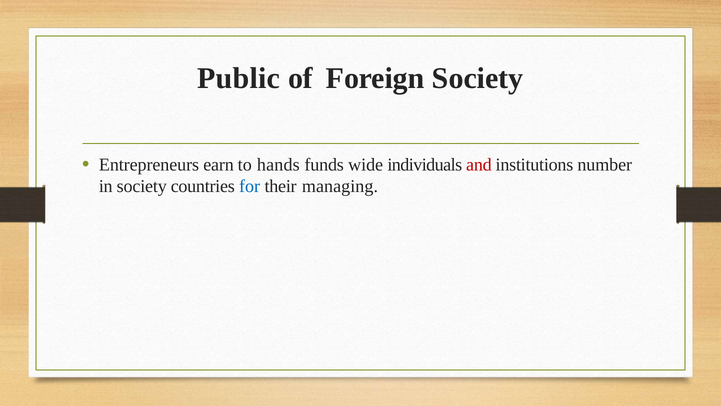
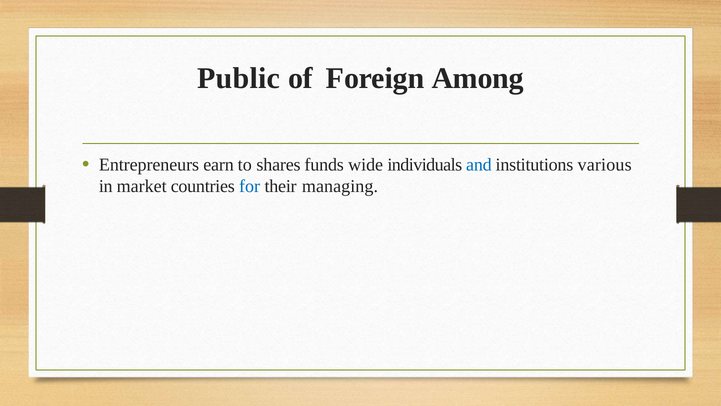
Foreign Society: Society -> Among
hands: hands -> shares
and colour: red -> blue
number: number -> various
in society: society -> market
